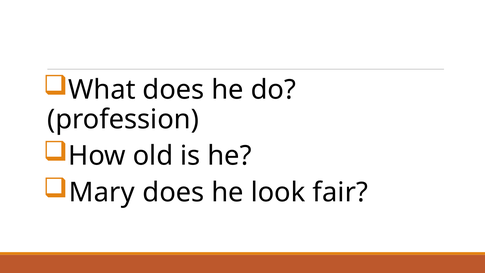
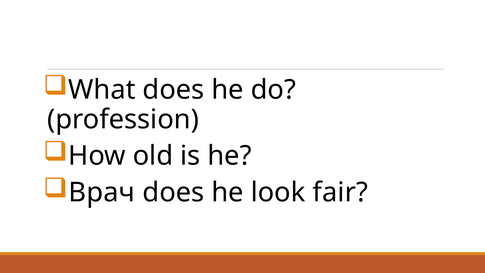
Mary: Mary -> Врач
